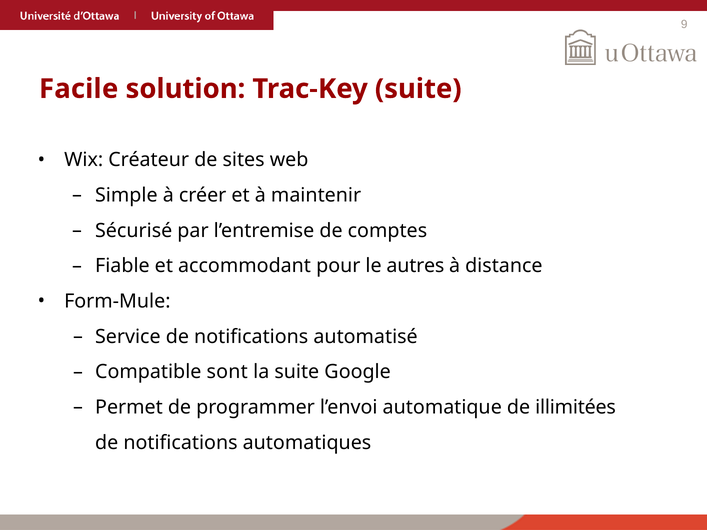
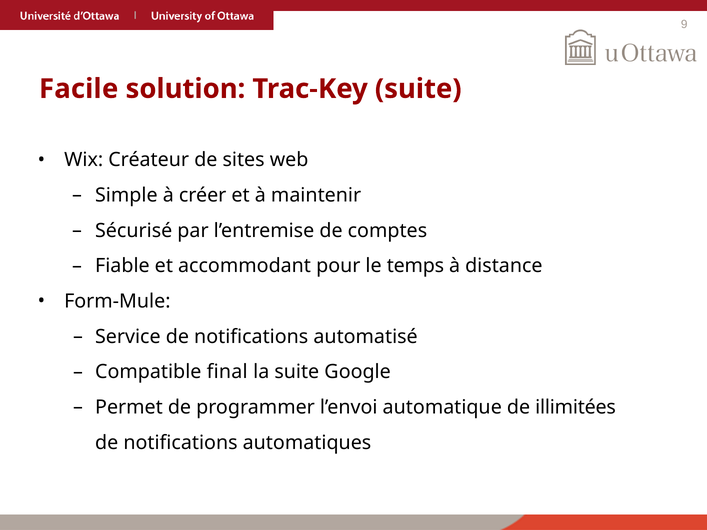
autres: autres -> temps
sont: sont -> final
